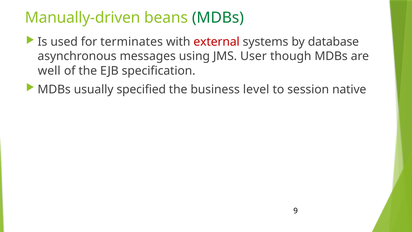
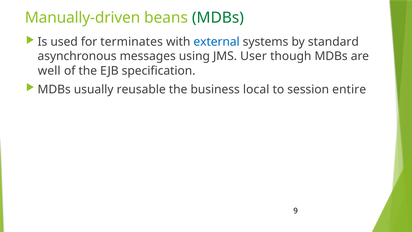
external colour: red -> blue
database: database -> standard
specified: specified -> reusable
level: level -> local
native: native -> entire
